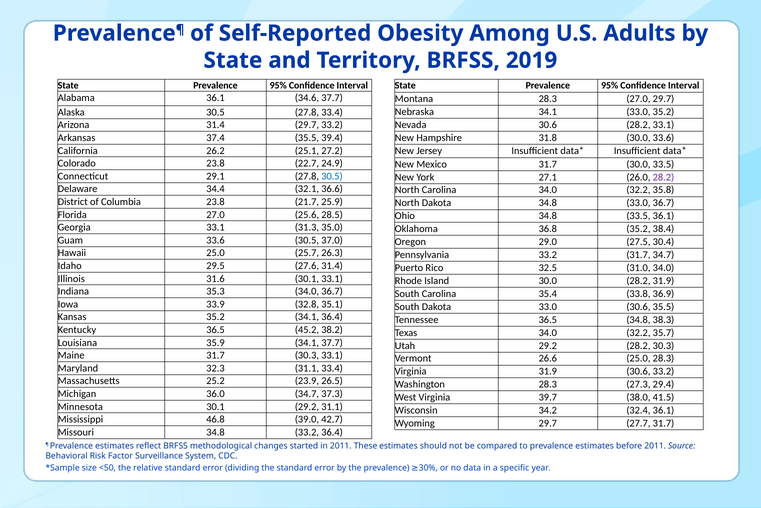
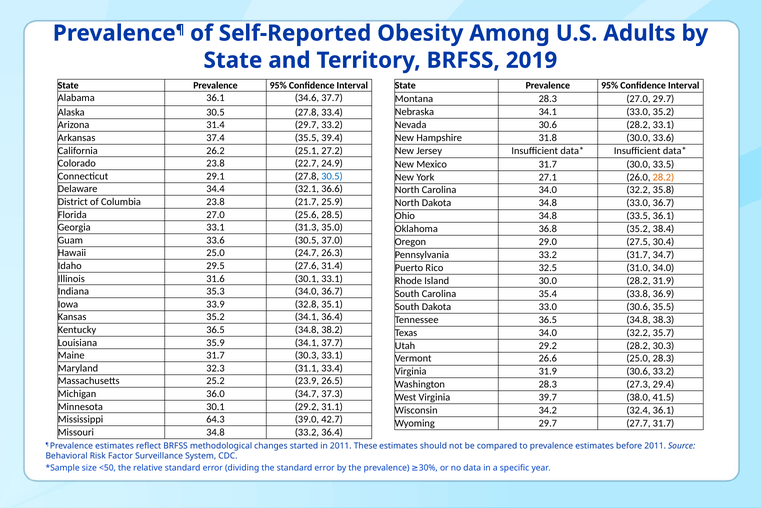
28.2 at (663, 177) colour: purple -> orange
25.7: 25.7 -> 24.7
Kentucky 36.5 45.2: 45.2 -> 34.8
46.8: 46.8 -> 64.3
